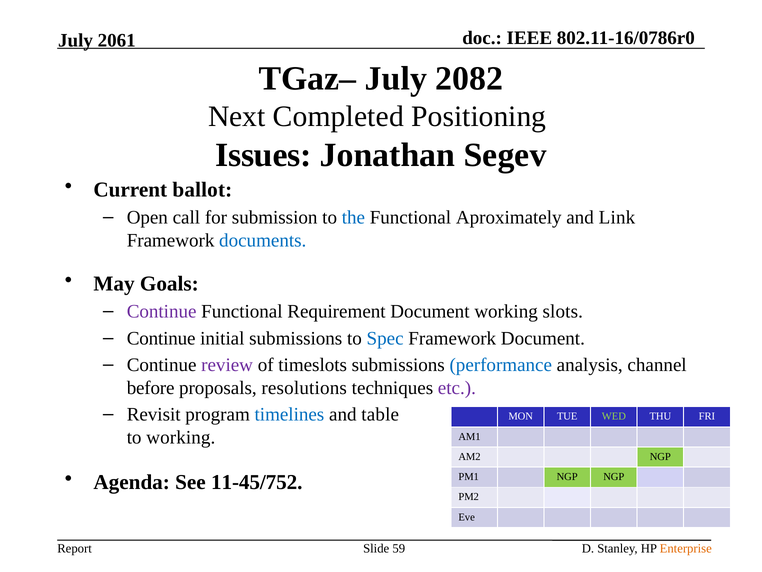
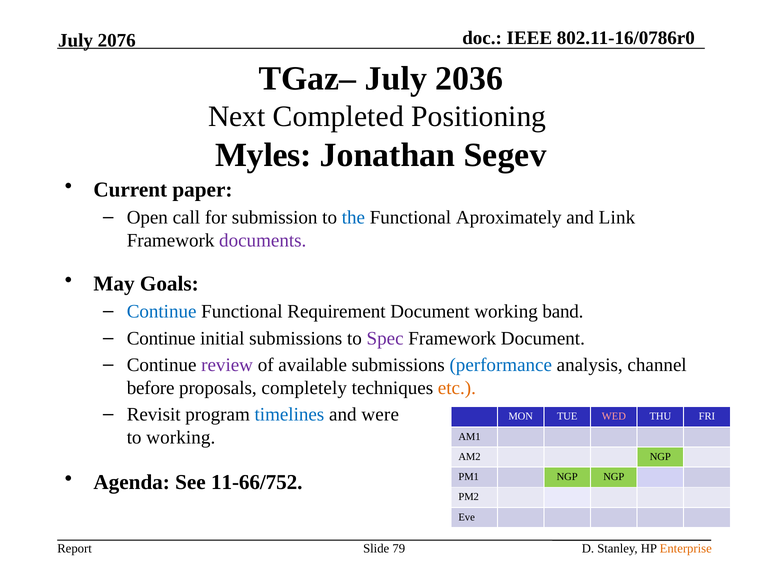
2061: 2061 -> 2076
2082: 2082 -> 2036
Issues: Issues -> Myles
ballot: ballot -> paper
documents colour: blue -> purple
Continue at (162, 311) colour: purple -> blue
slots: slots -> band
Spec colour: blue -> purple
timeslots: timeslots -> available
resolutions: resolutions -> completely
etc colour: purple -> orange
table: table -> were
WED colour: light green -> pink
11-45/752: 11-45/752 -> 11-66/752
59: 59 -> 79
